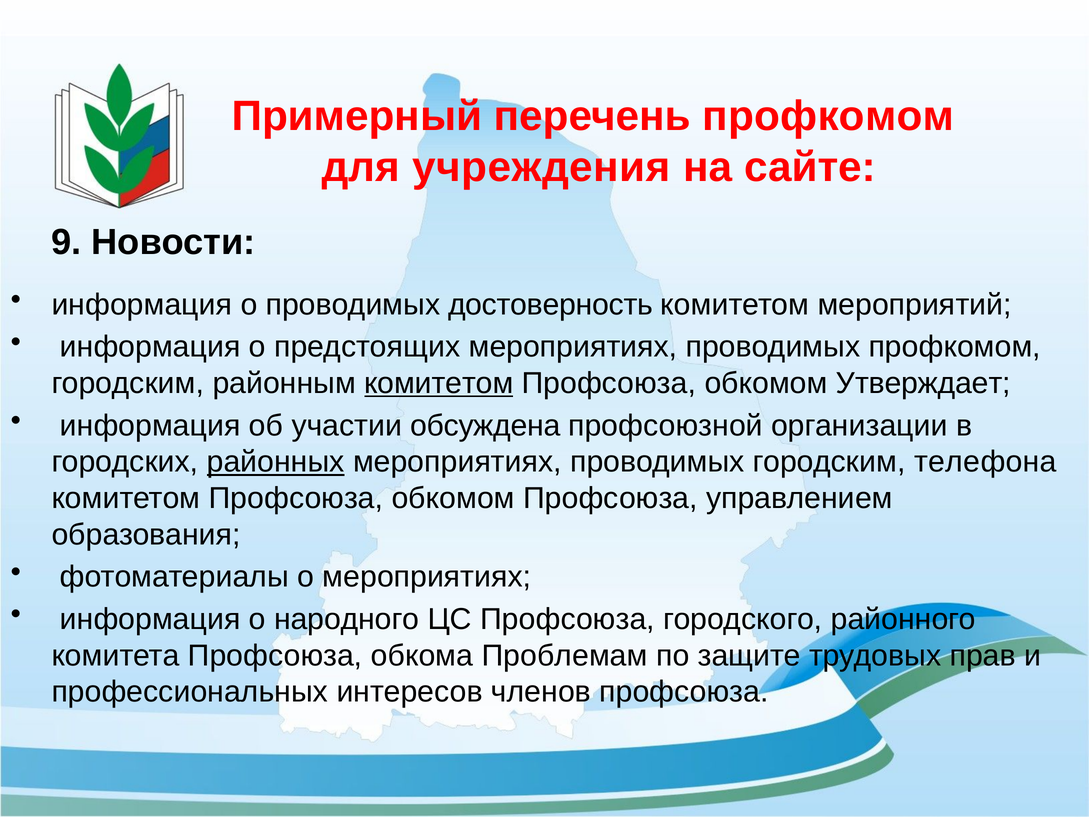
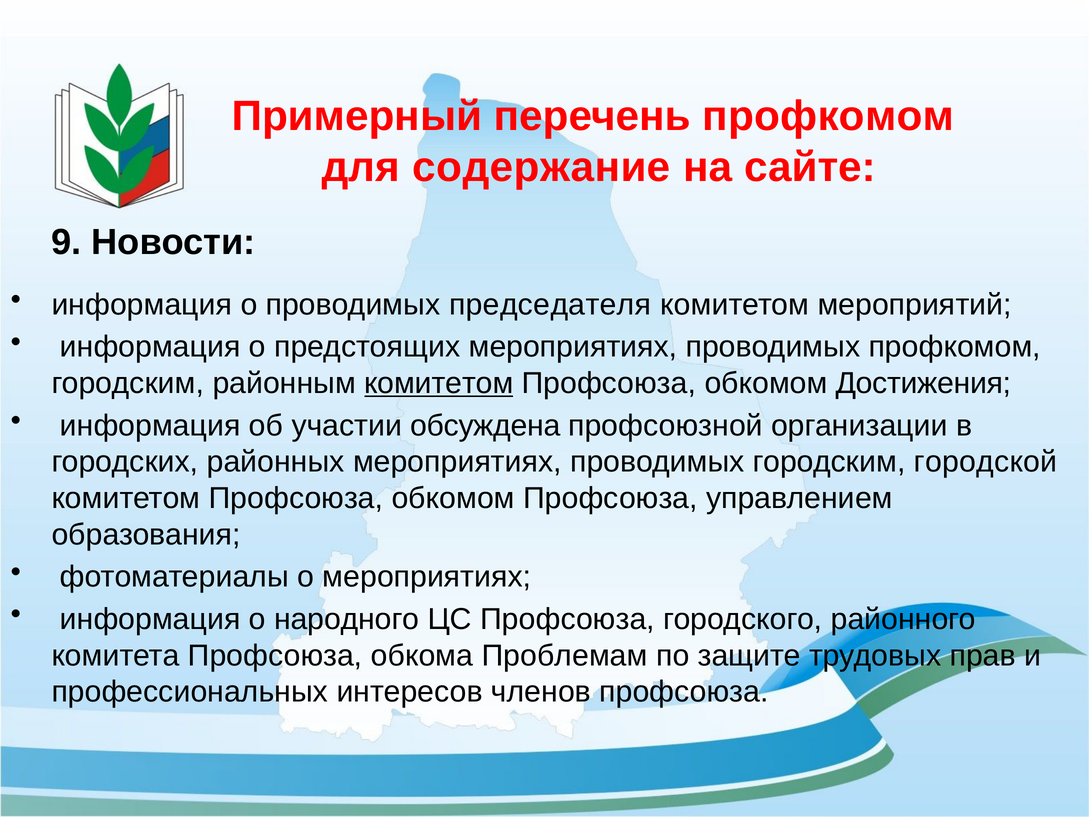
учреждения: учреждения -> содержание
достоверность: достоверность -> председателя
Утверждает: Утверждает -> Достижения
районных underline: present -> none
телефона: телефона -> городской
